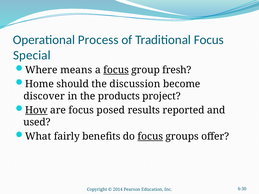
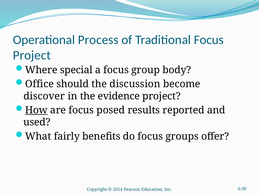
Special at (32, 55): Special -> Project
means: means -> special
focus at (116, 70) underline: present -> none
fresh: fresh -> body
Home: Home -> Office
products: products -> evidence
focus at (150, 137) underline: present -> none
